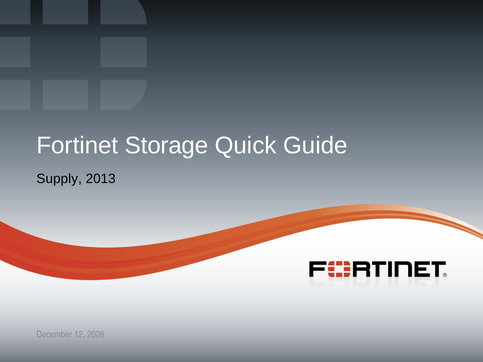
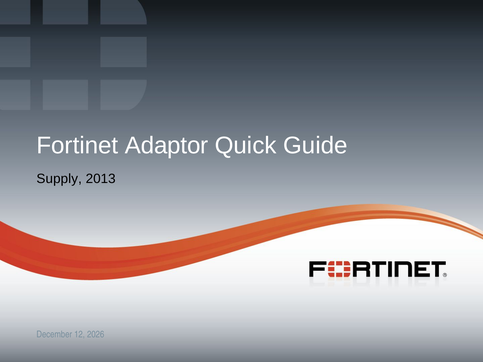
Storage: Storage -> Adaptor
